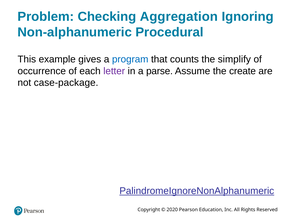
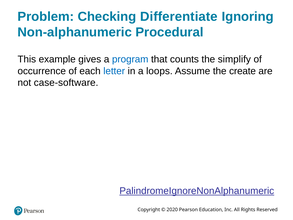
Aggregation: Aggregation -> Differentiate
letter colour: purple -> blue
parse: parse -> loops
case-package: case-package -> case-software
